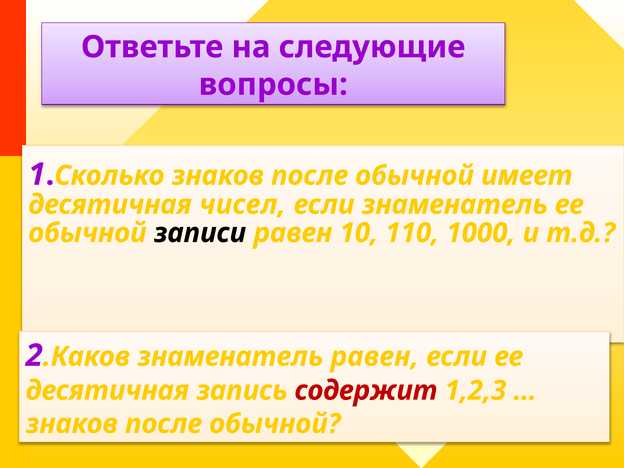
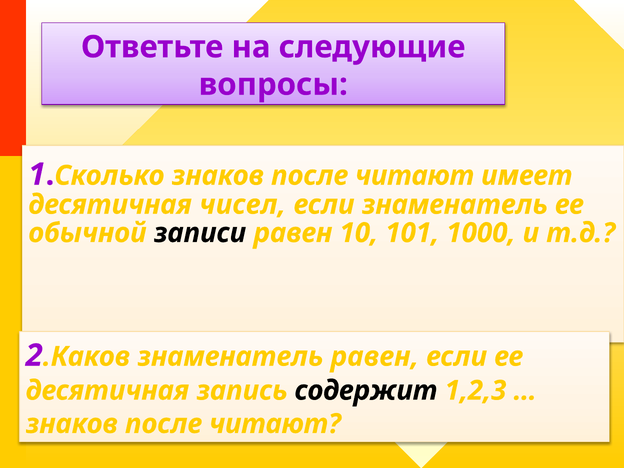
1.Сколько знаков после обычной: обычной -> читают
110: 110 -> 101
содержит colour: red -> black
обычной at (275, 424): обычной -> читают
